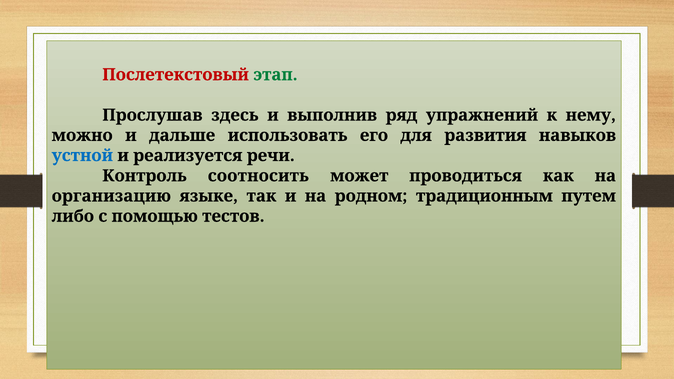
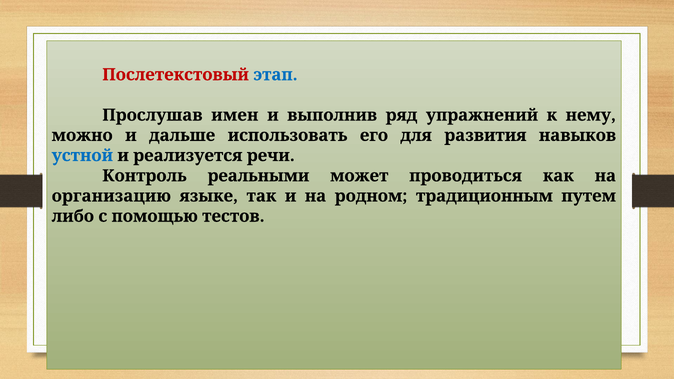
этап colour: green -> blue
здесь: здесь -> имен
соотносить: соотносить -> реальными
